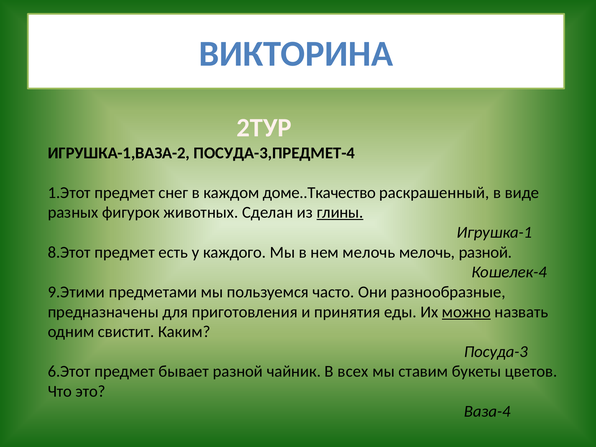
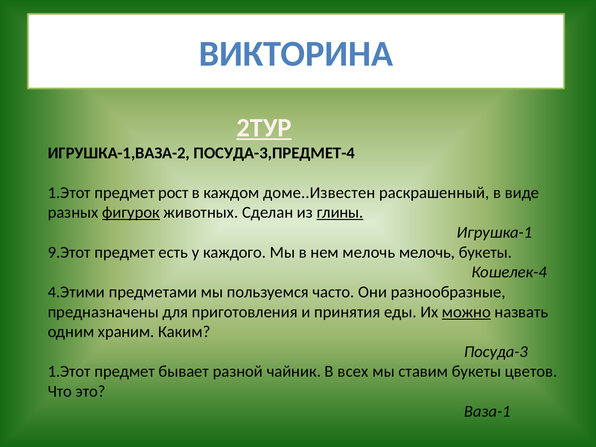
2ТУР underline: none -> present
снег: снег -> рост
доме..Ткачество: доме..Ткачество -> доме..Известен
фигурок underline: none -> present
8.Этот: 8.Этот -> 9.Этот
мелочь разной: разной -> букеты
9.Этими: 9.Этими -> 4.Этими
свистит: свистит -> храним
6.Этот at (69, 372): 6.Этот -> 1.Этот
Ваза-4: Ваза-4 -> Ваза-1
